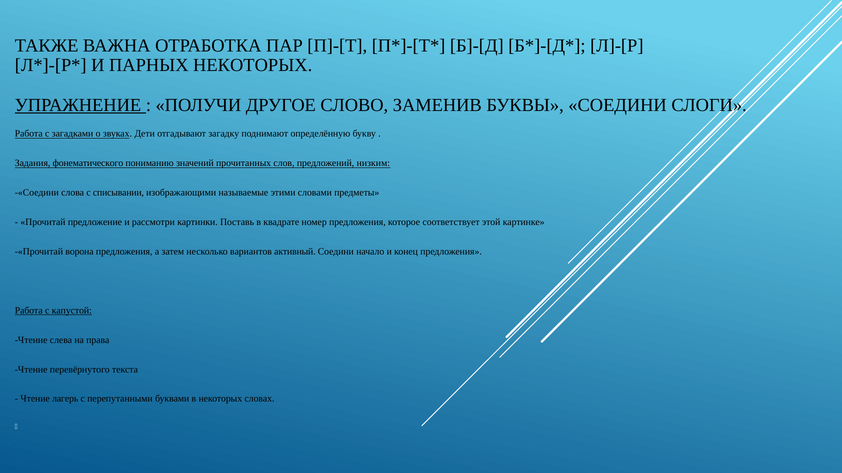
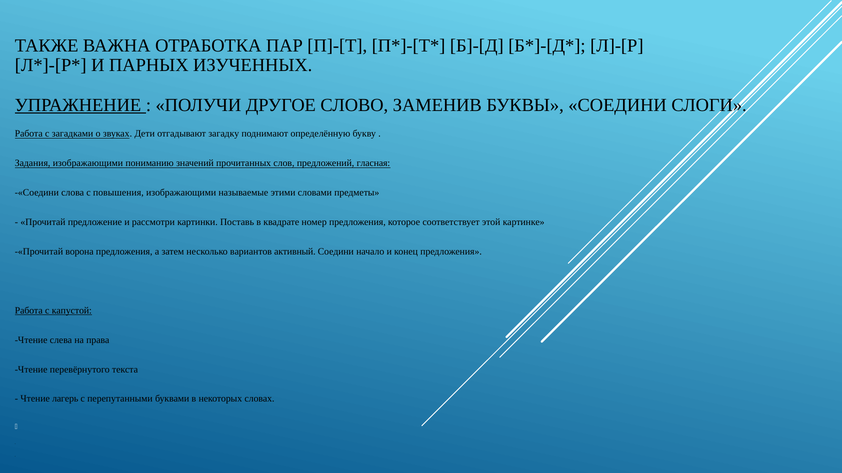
ПАРНЫХ НЕКОТОРЫХ: НЕКОТОРЫХ -> ИЗУЧЕННЫХ
Задания фонематического: фонематического -> изображающими
низким: низким -> гласная
списывании: списывании -> повышения
